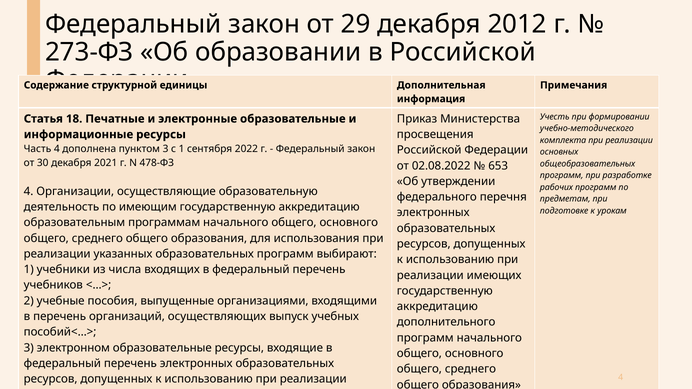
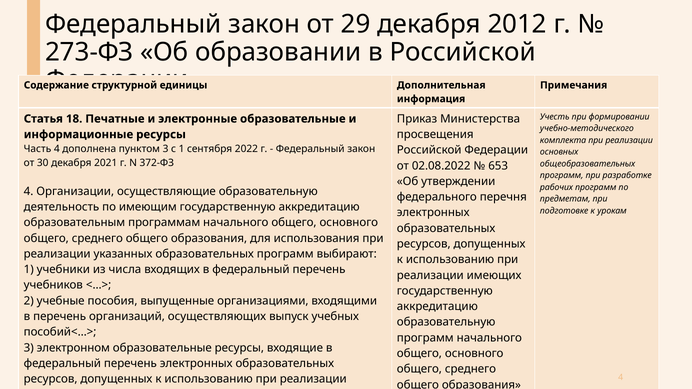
478-ФЗ: 478-ФЗ -> 372-ФЗ
дополнительного at (446, 322): дополнительного -> образовательную
